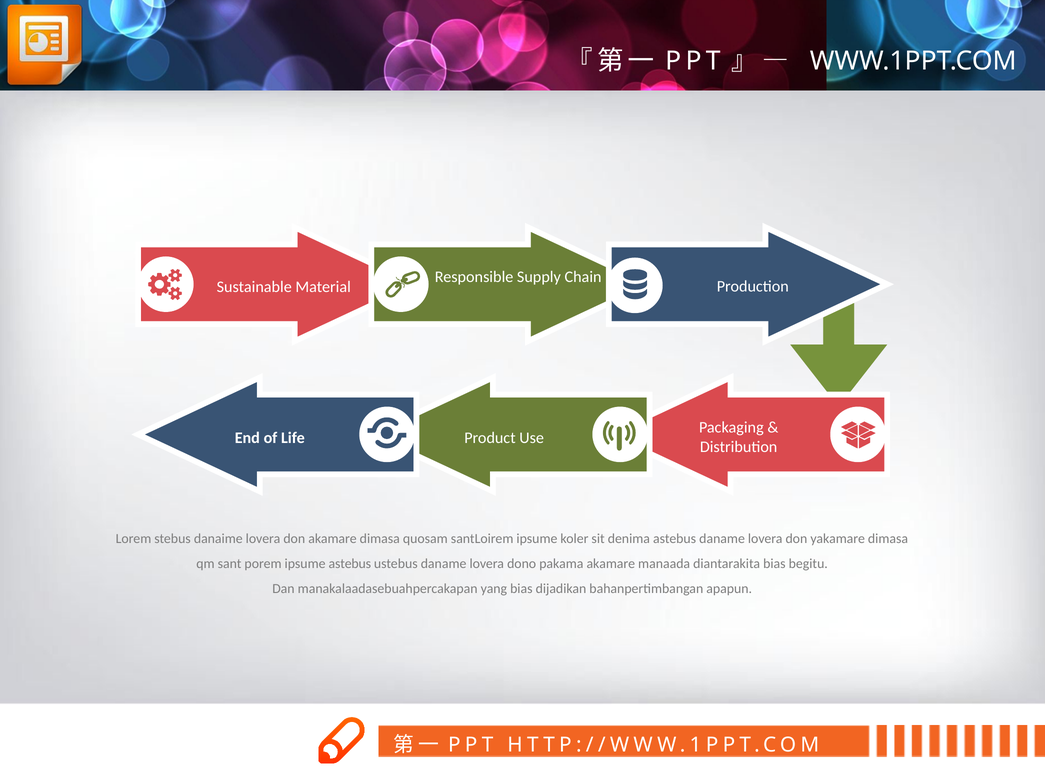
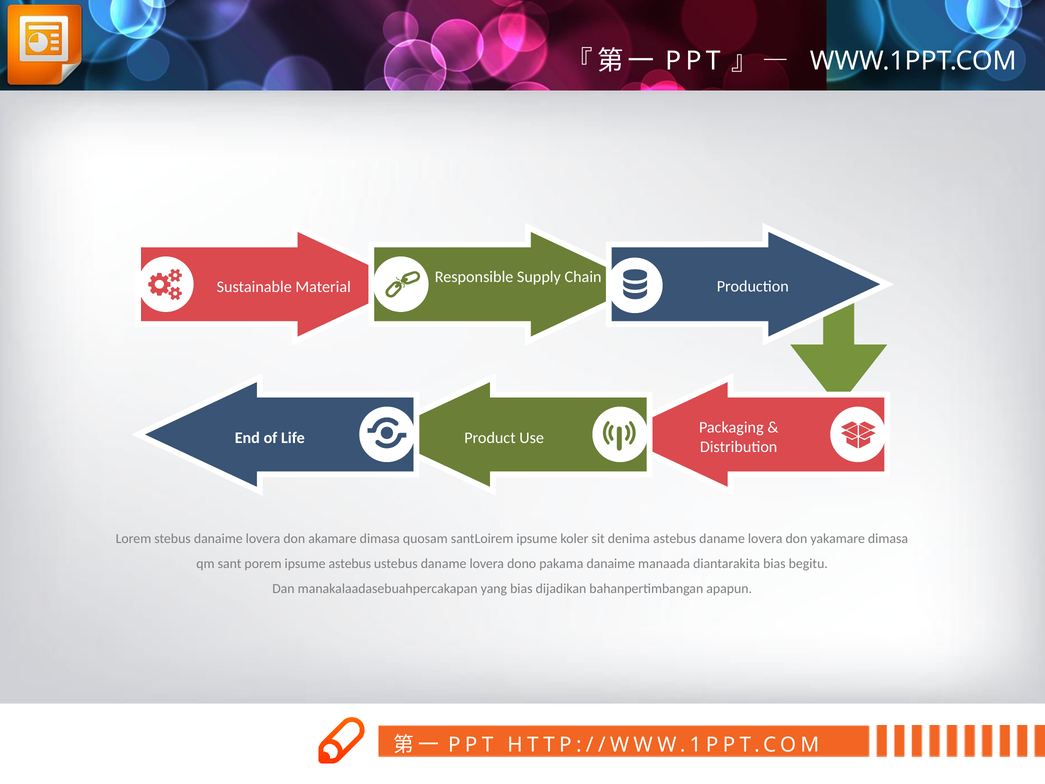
pakama akamare: akamare -> danaime
